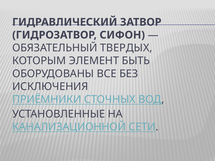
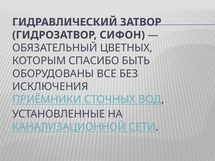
ТВЕРДЫХ: ТВЕРДЫХ -> ЦВЕТНЫХ
ЭЛЕМЕНТ: ЭЛЕМЕНТ -> СПАСИБО
